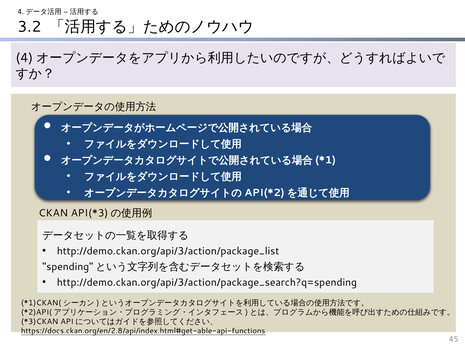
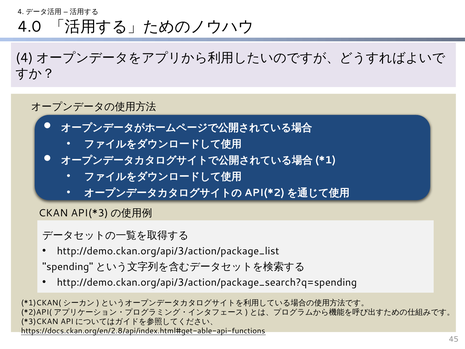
3.2: 3.2 -> 4.0
